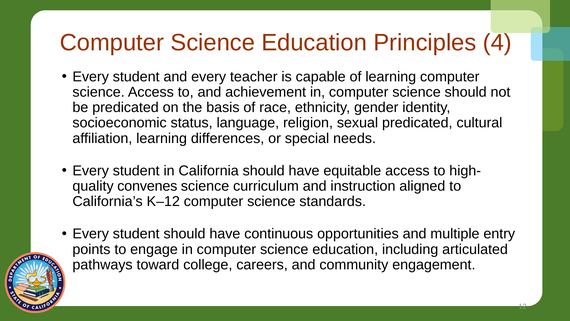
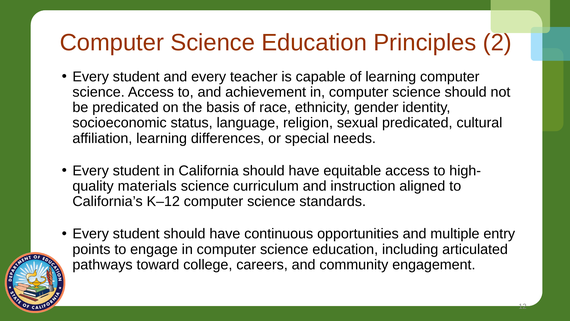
4: 4 -> 2
convenes: convenes -> materials
